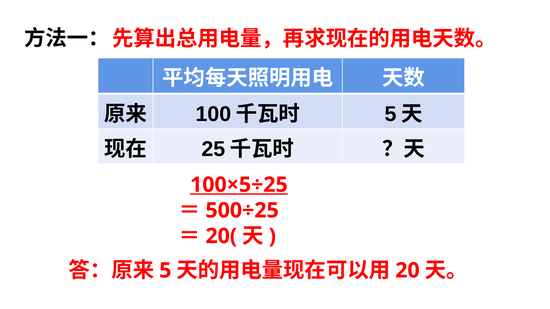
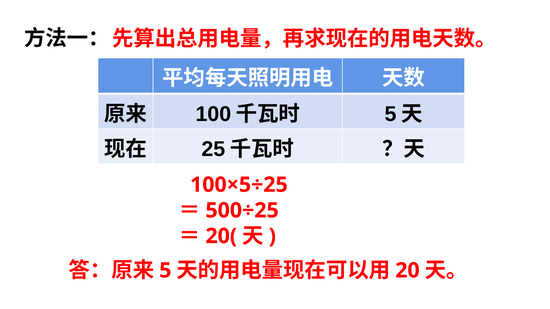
100×5÷25 underline: present -> none
